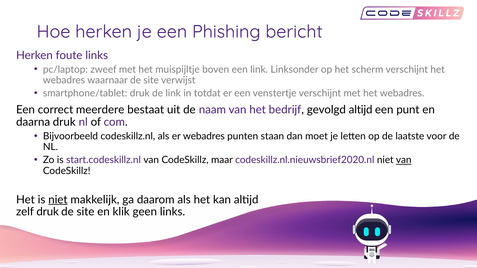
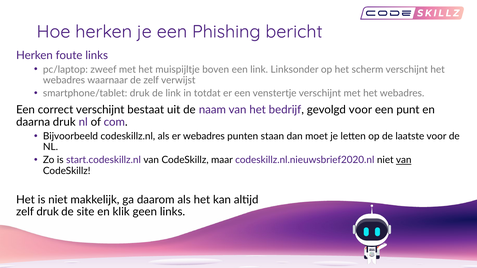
waarnaar de site: site -> zelf
correct meerdere: meerdere -> verschijnt
gevolgd altijd: altijd -> voor
niet at (58, 200) underline: present -> none
